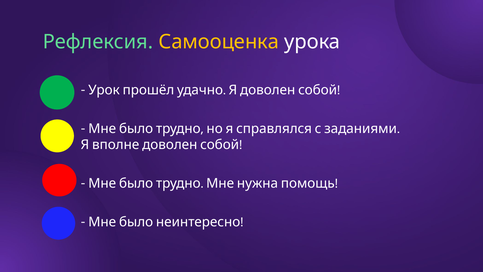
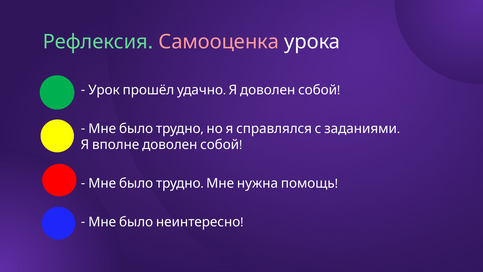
Самооценка colour: yellow -> pink
